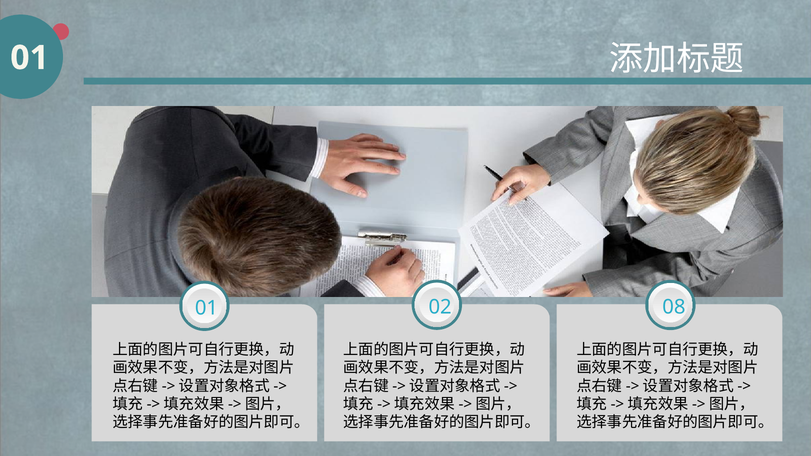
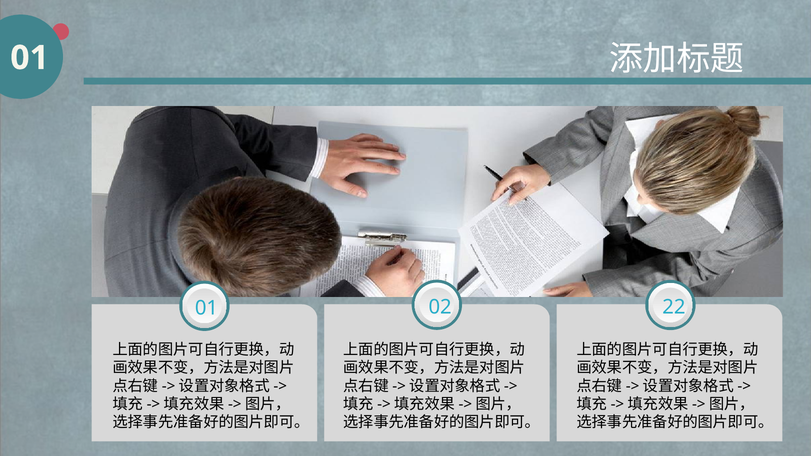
08: 08 -> 22
